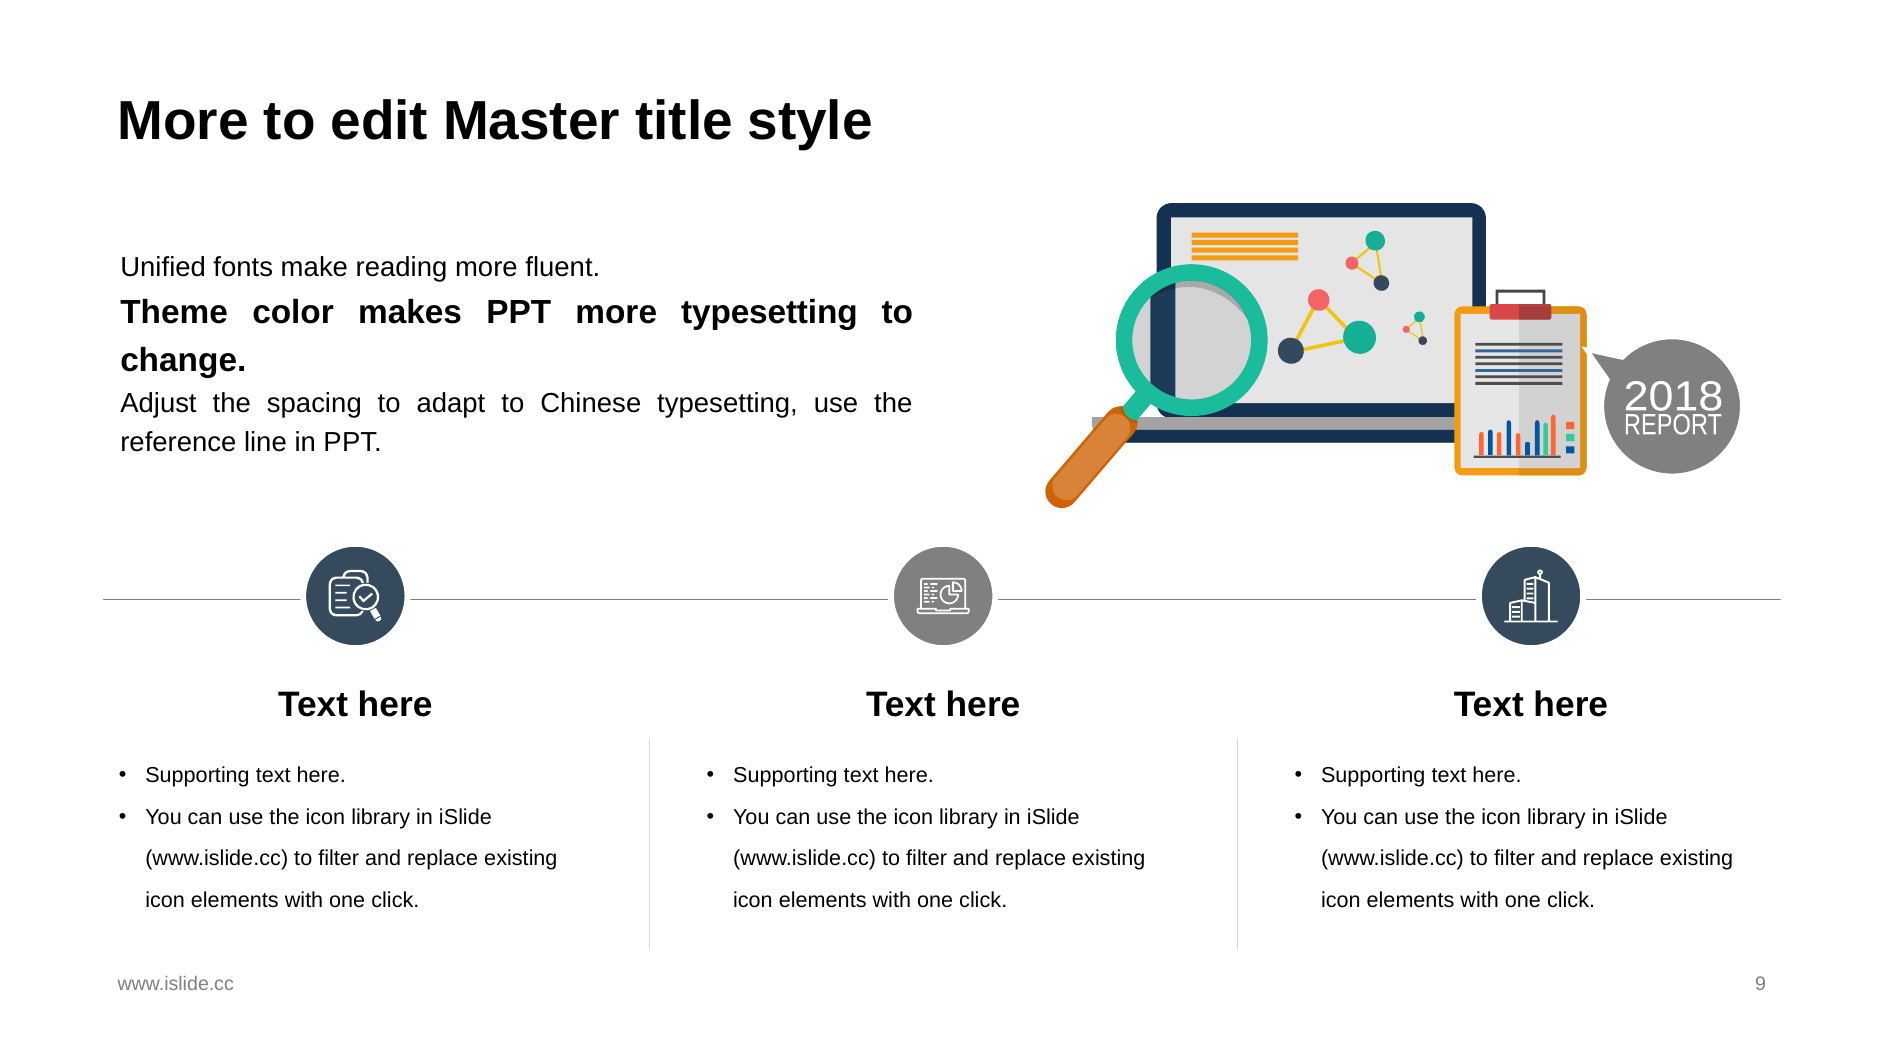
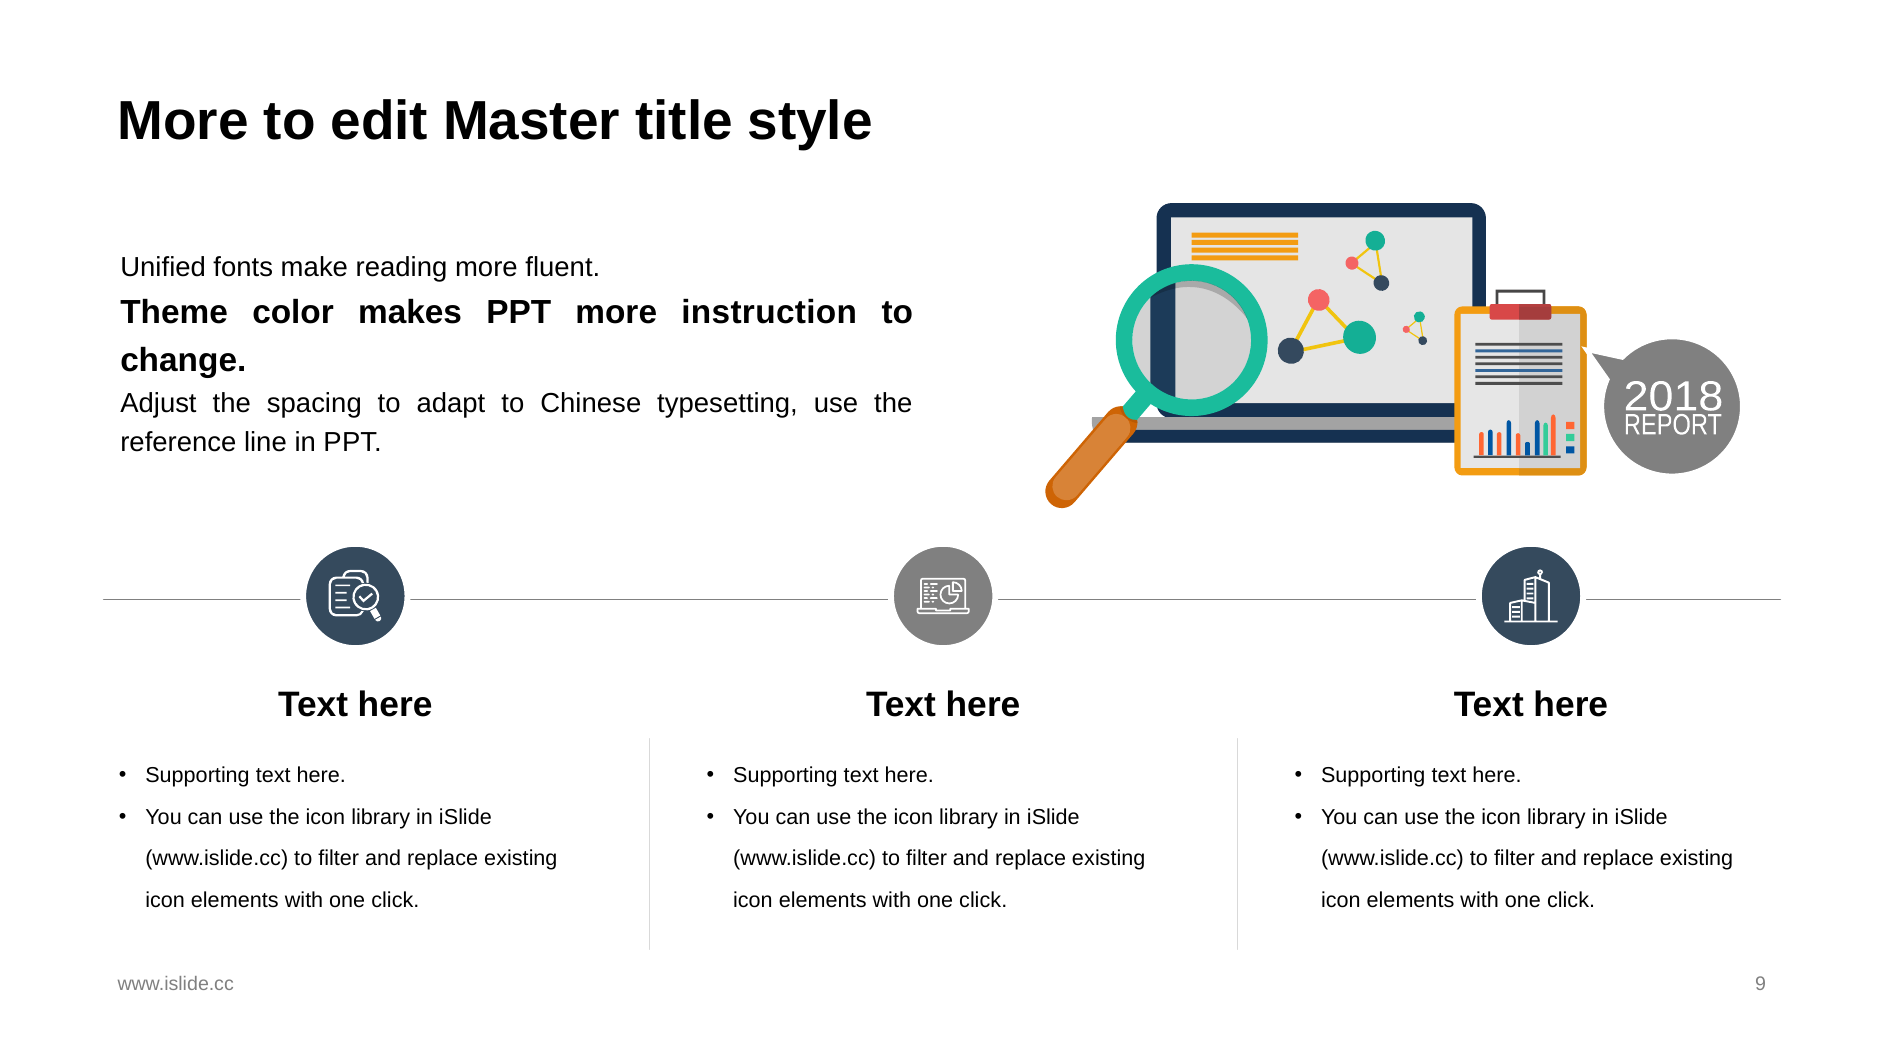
more typesetting: typesetting -> instruction
